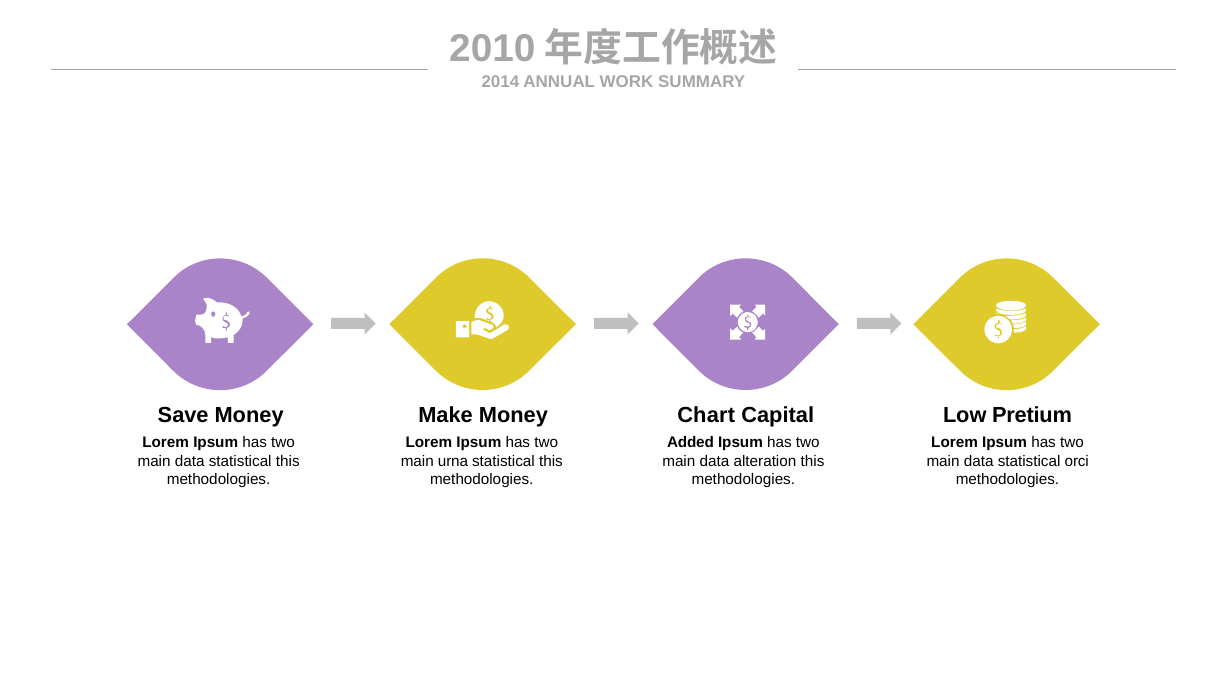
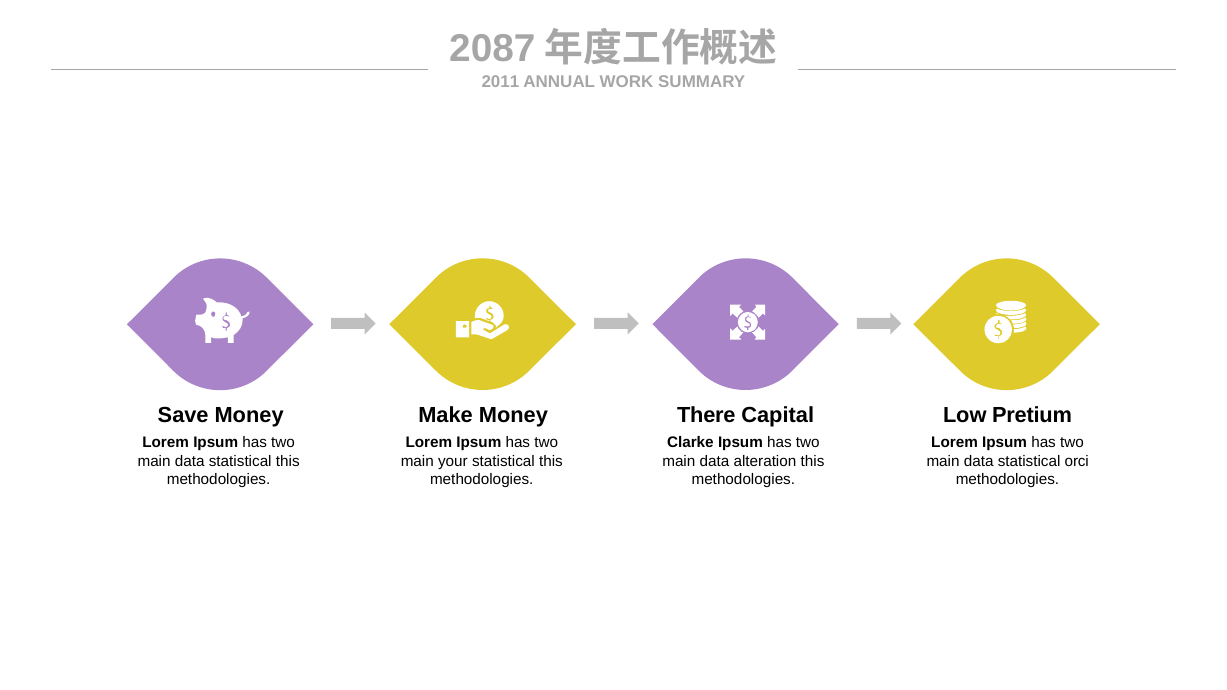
2010: 2010 -> 2087
2014: 2014 -> 2011
Chart: Chart -> There
Added: Added -> Clarke
urna: urna -> your
